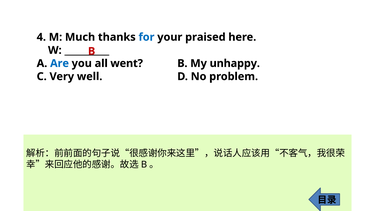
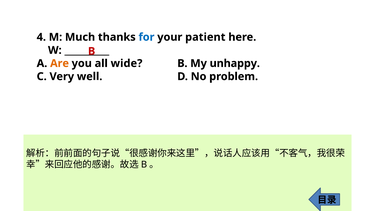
praised: praised -> patient
Are colour: blue -> orange
went: went -> wide
